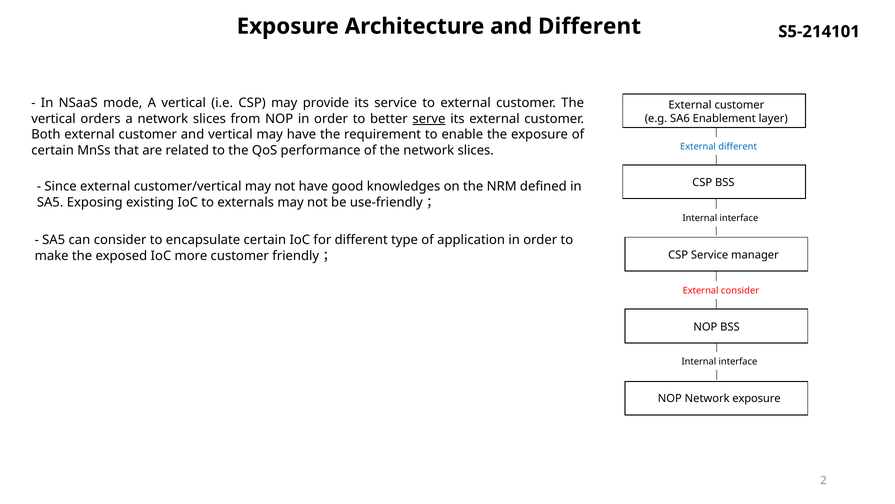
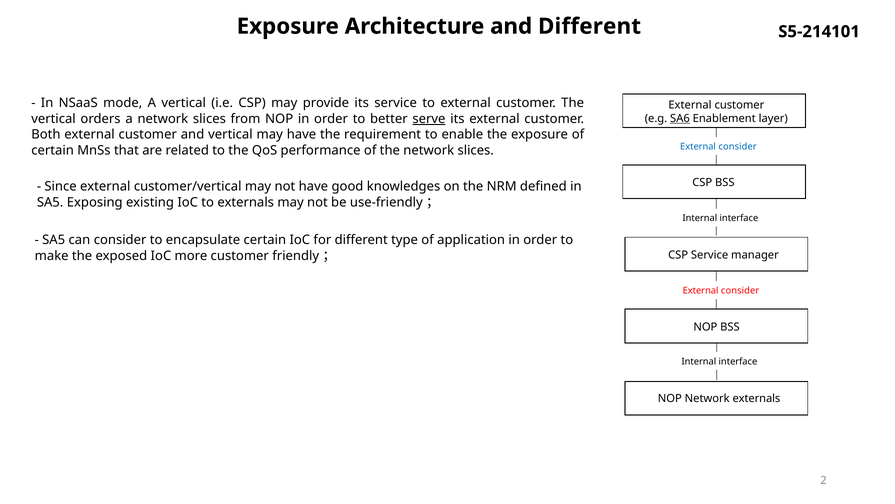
SA6 underline: none -> present
different at (738, 146): different -> consider
Network exposure: exposure -> externals
